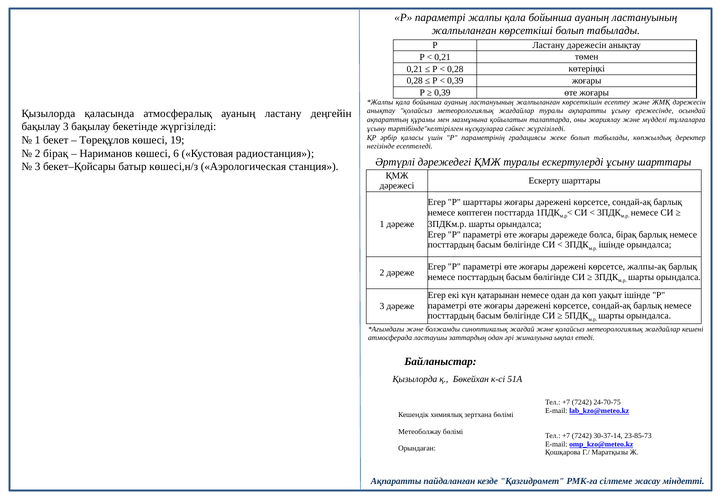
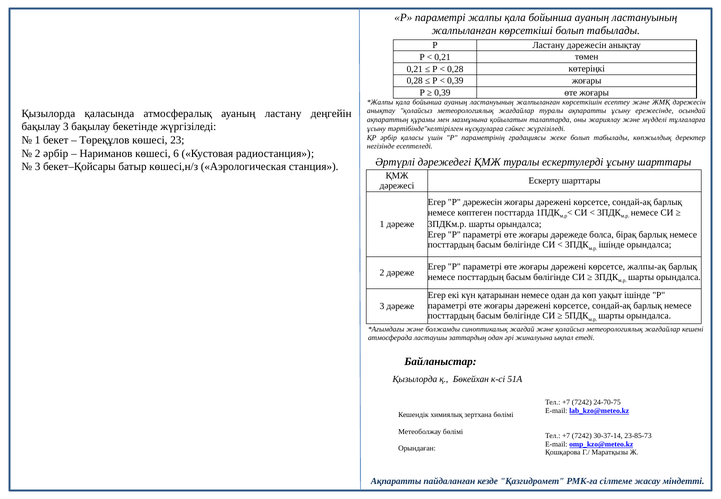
19: 19 -> 23
2 бірақ: бірақ -> әрбір
Р шарттары: шарттары -> дәрежесін
